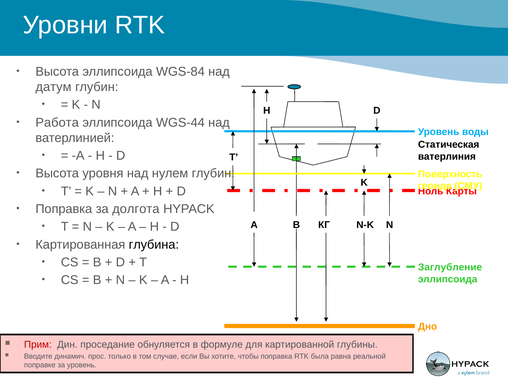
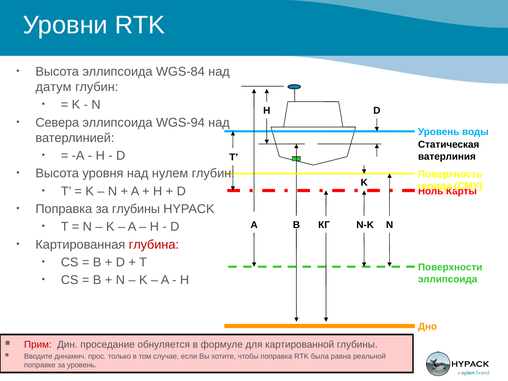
Работа: Работа -> Севера
WGS-44: WGS-44 -> WGS-94
за долгота: долгота -> глубины
глубина colour: black -> red
Заглубление: Заглубление -> Поверхности
